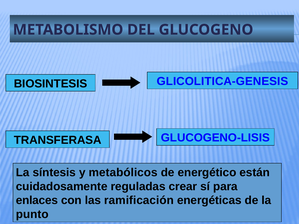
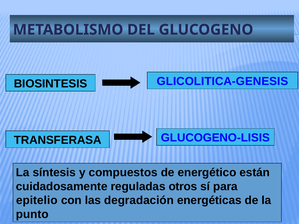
metabólicos: metabólicos -> compuestos
crear: crear -> otros
enlaces: enlaces -> epitelio
ramificación: ramificación -> degradación
